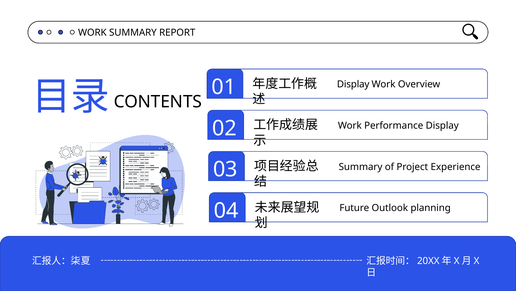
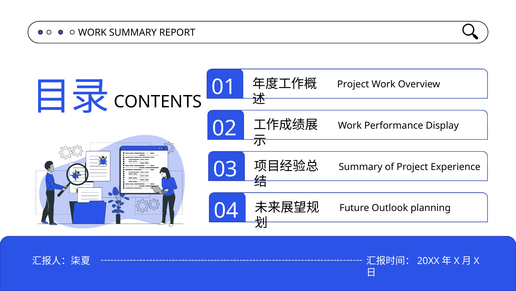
Display at (353, 84): Display -> Project
